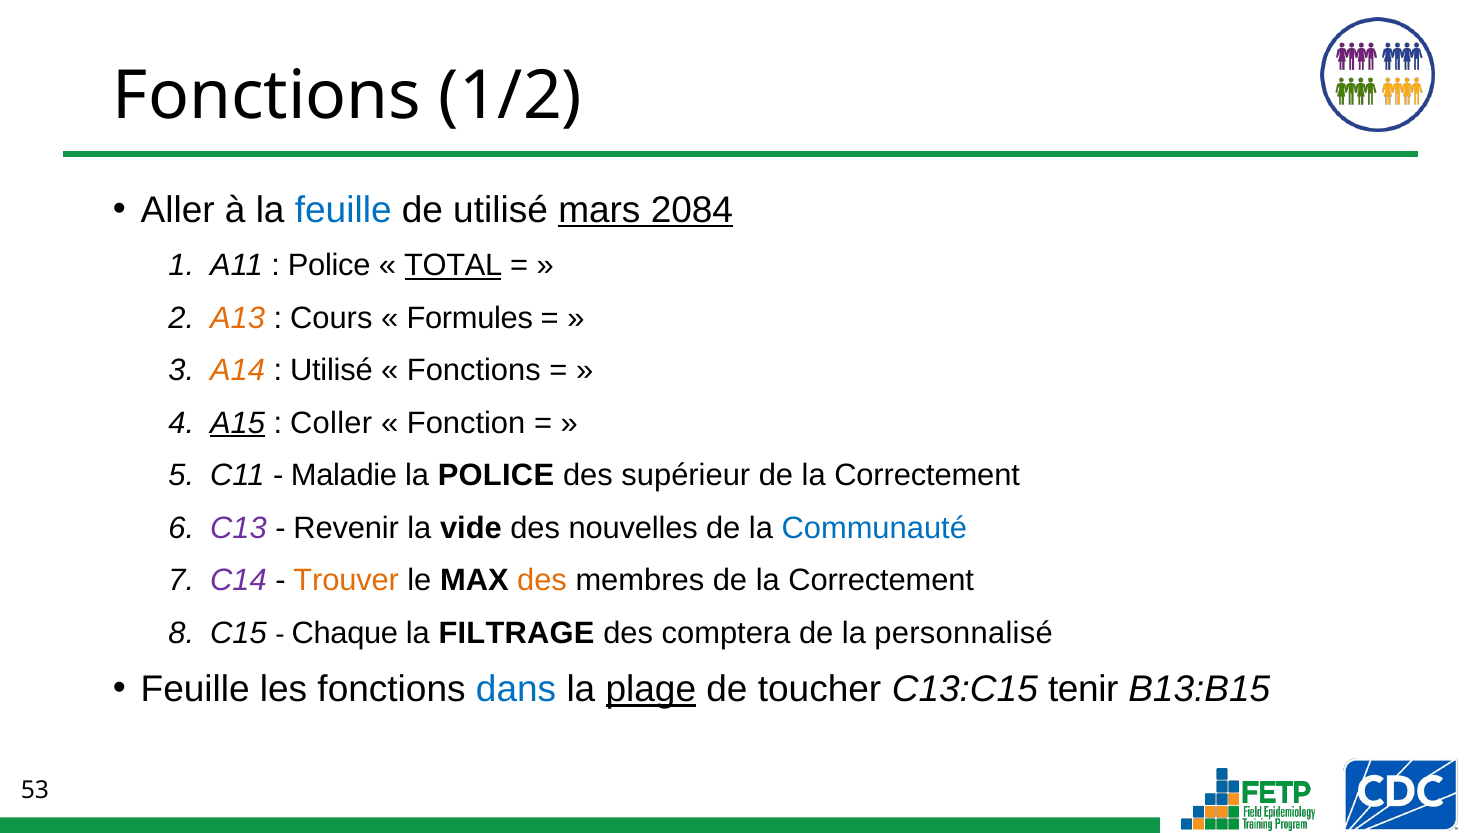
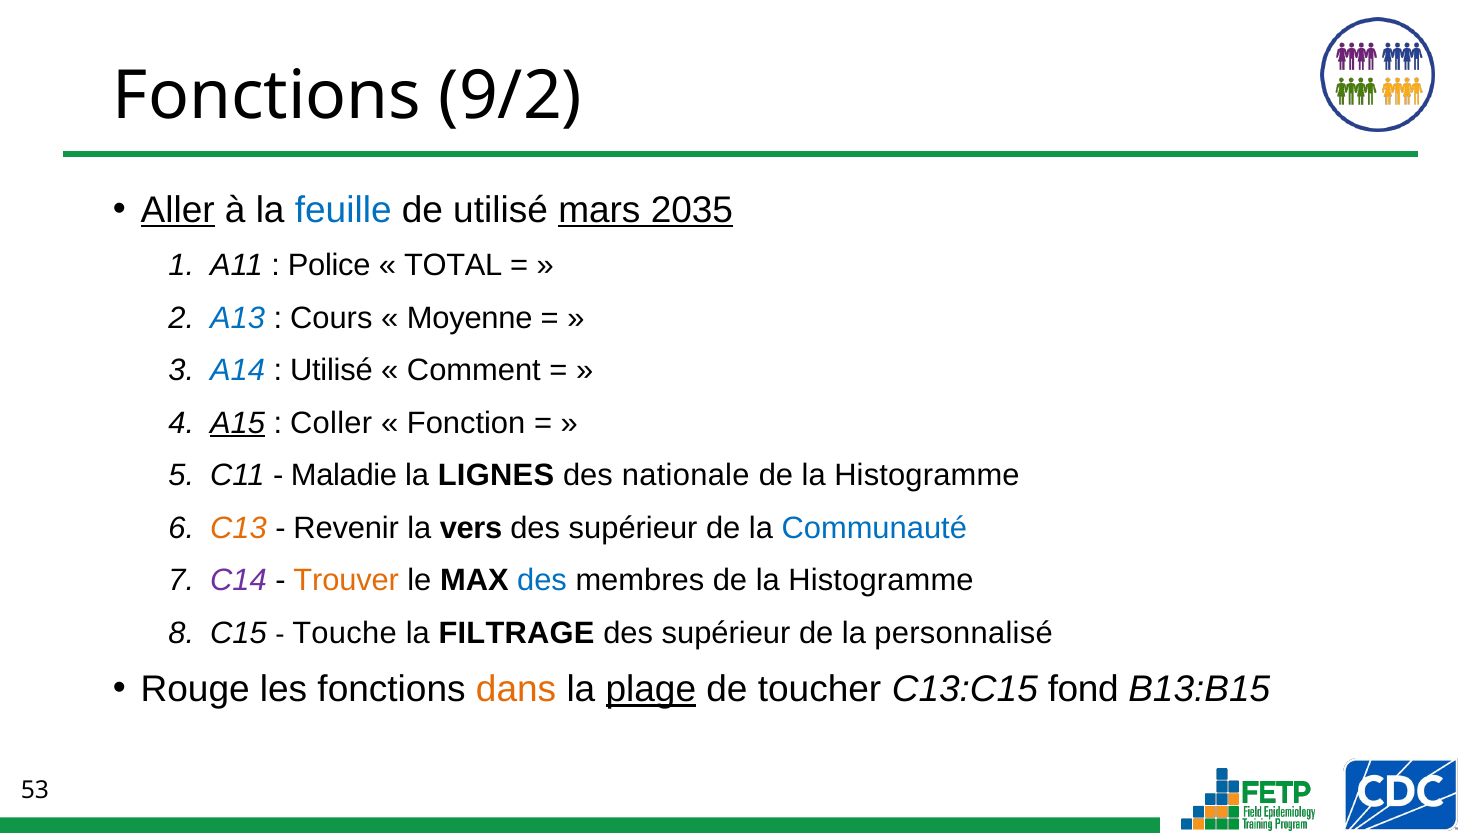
1/2: 1/2 -> 9/2
Aller underline: none -> present
2084: 2084 -> 2035
TOTAL underline: present -> none
A13 colour: orange -> blue
Formules: Formules -> Moyenne
A14 colour: orange -> blue
Fonctions at (474, 371): Fonctions -> Comment
la POLICE: POLICE -> LIGNES
supérieur: supérieur -> nationale
Correctement at (927, 476): Correctement -> Histogramme
C13 colour: purple -> orange
vide: vide -> vers
nouvelles at (633, 528): nouvelles -> supérieur
des at (542, 581) colour: orange -> blue
membres de la Correctement: Correctement -> Histogramme
Chaque: Chaque -> Touche
comptera at (726, 633): comptera -> supérieur
Feuille at (195, 690): Feuille -> Rouge
dans colour: blue -> orange
tenir: tenir -> fond
